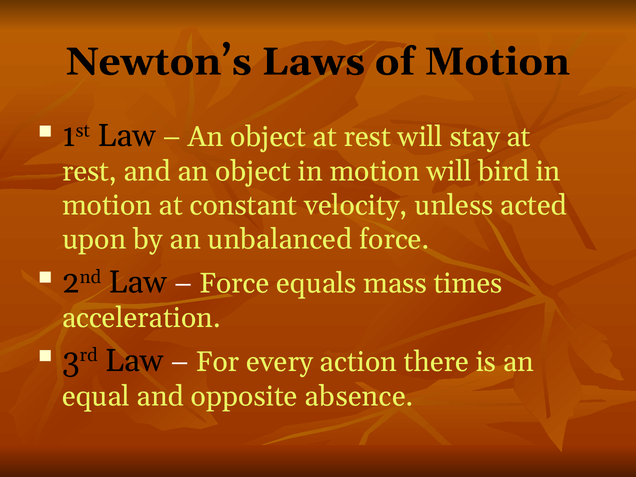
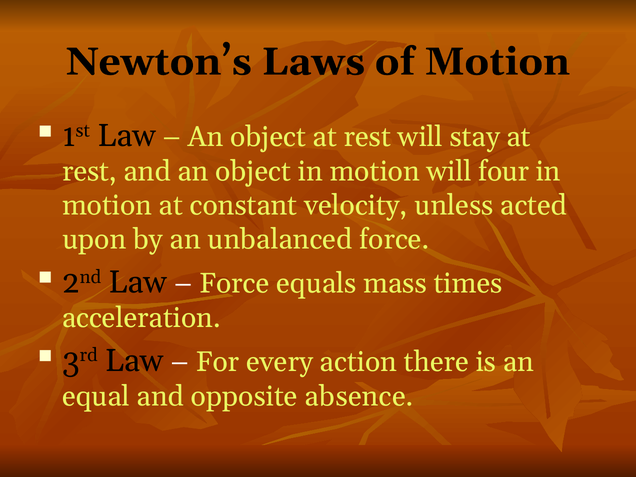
bird: bird -> four
